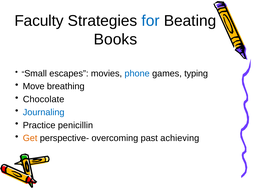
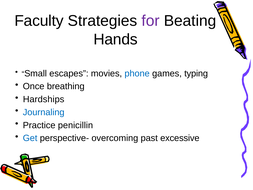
for colour: blue -> purple
Books: Books -> Hands
Move: Move -> Once
Chocolate: Chocolate -> Hardships
Get colour: orange -> blue
achieving: achieving -> excessive
